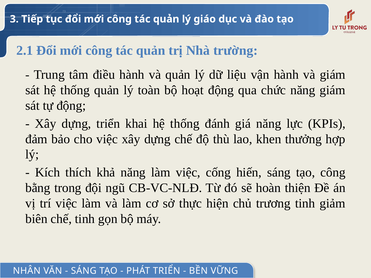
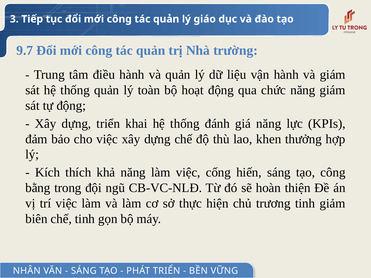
2.1: 2.1 -> 9.7
